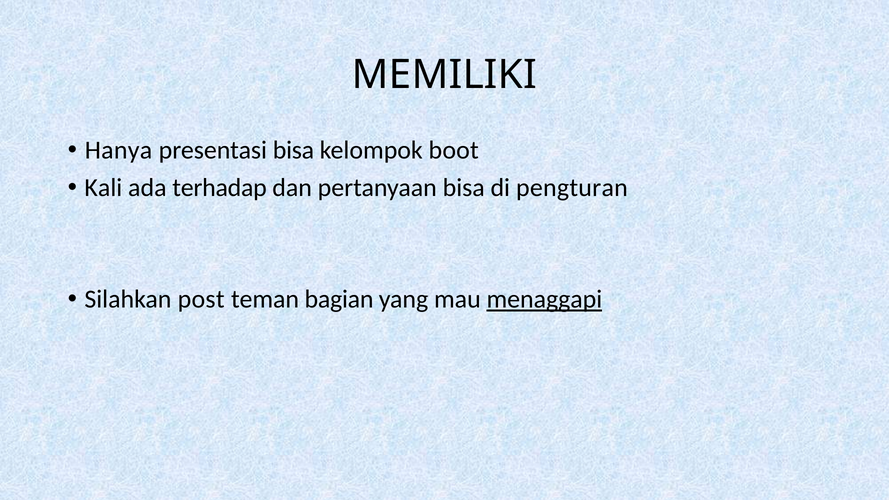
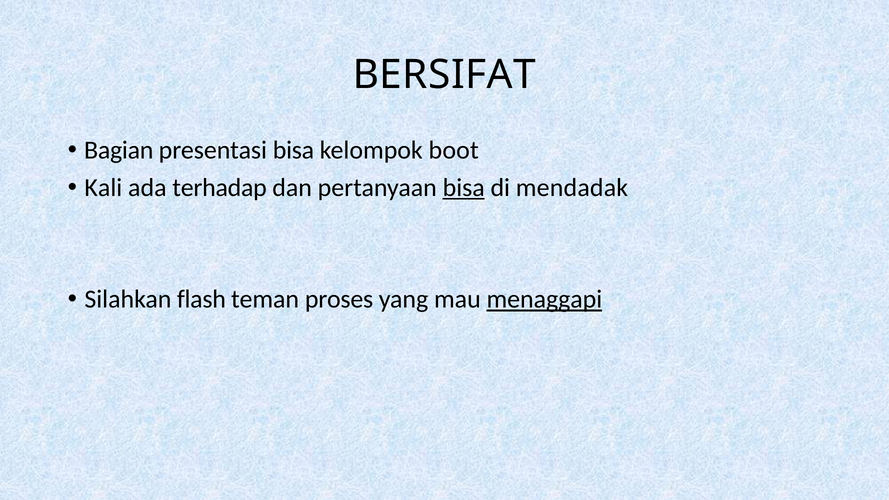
MEMILIKI: MEMILIKI -> BERSIFAT
Hanya: Hanya -> Bagian
bisa at (464, 188) underline: none -> present
pengturan: pengturan -> mendadak
post: post -> flash
bagian: bagian -> proses
